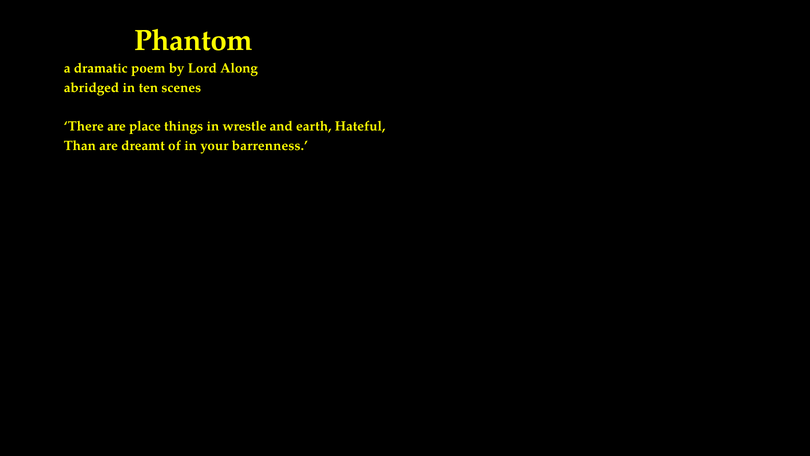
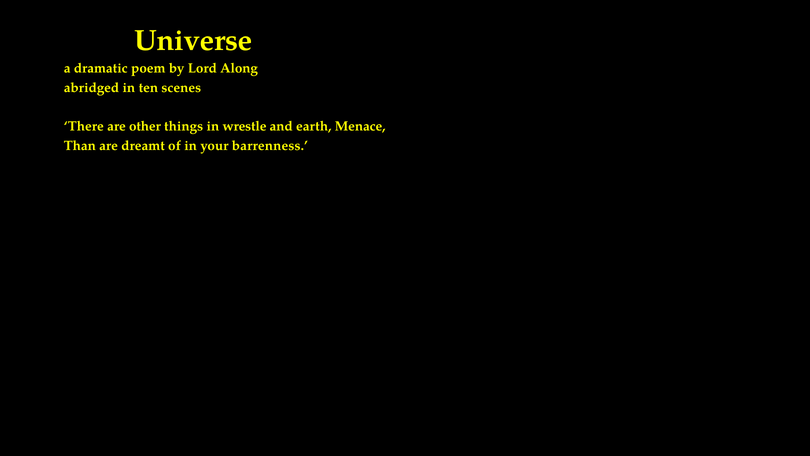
Phantom: Phantom -> Universe
place: place -> other
Hateful: Hateful -> Menace
